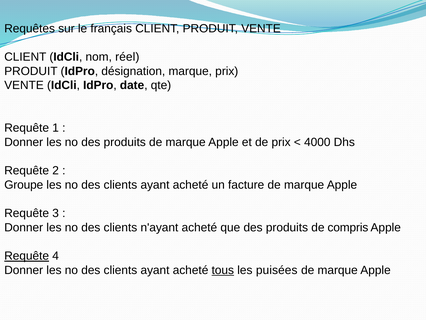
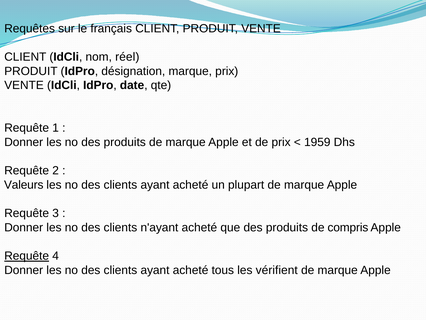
4000: 4000 -> 1959
Groupe: Groupe -> Valeurs
facture: facture -> plupart
tous underline: present -> none
puisées: puisées -> vérifient
